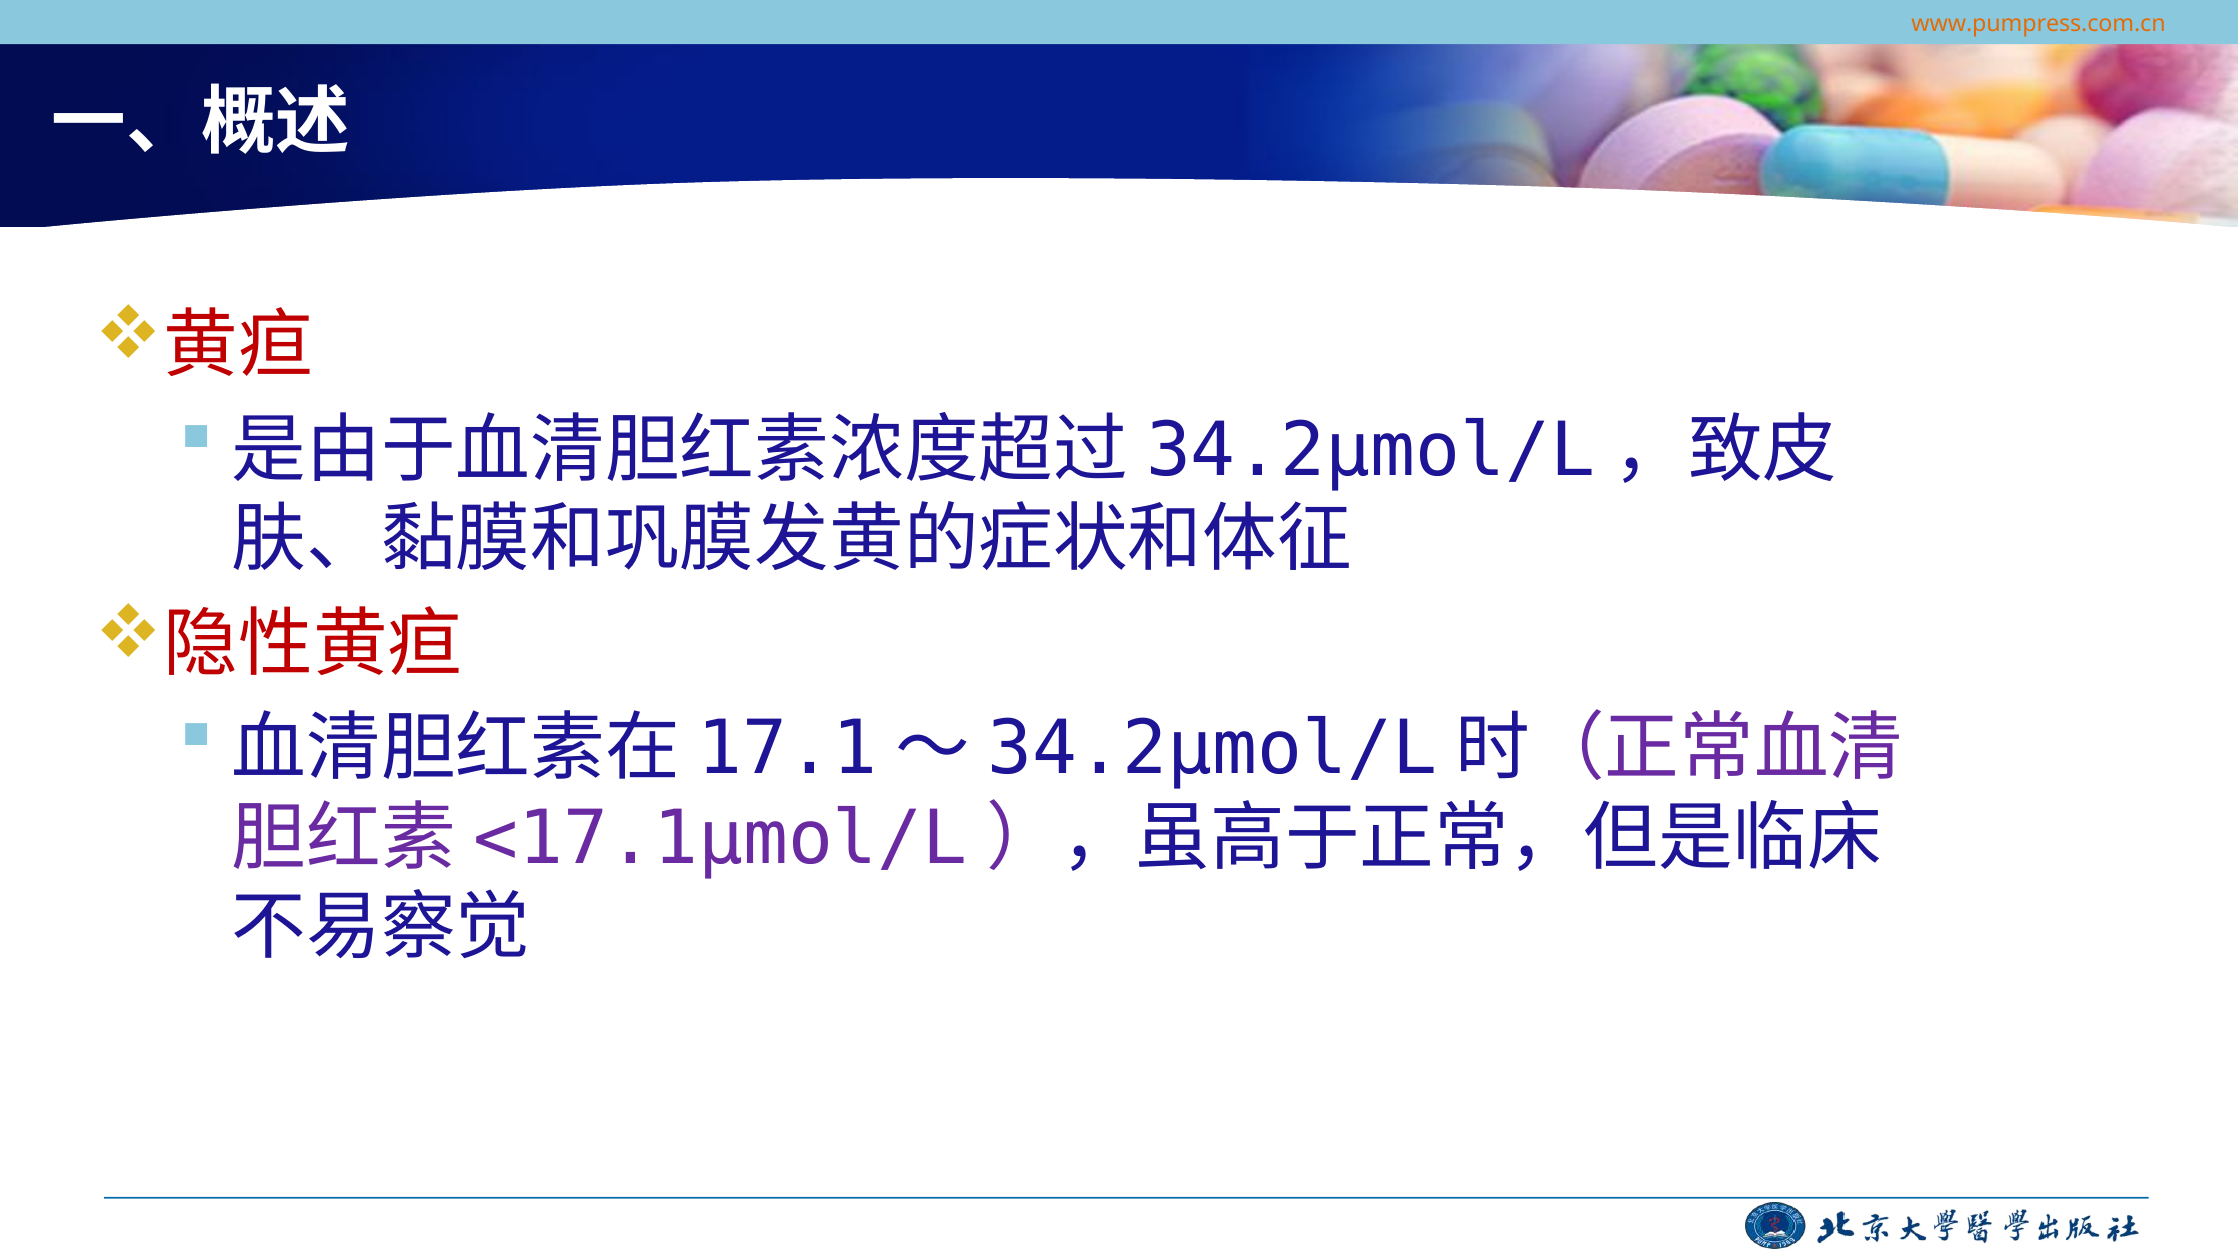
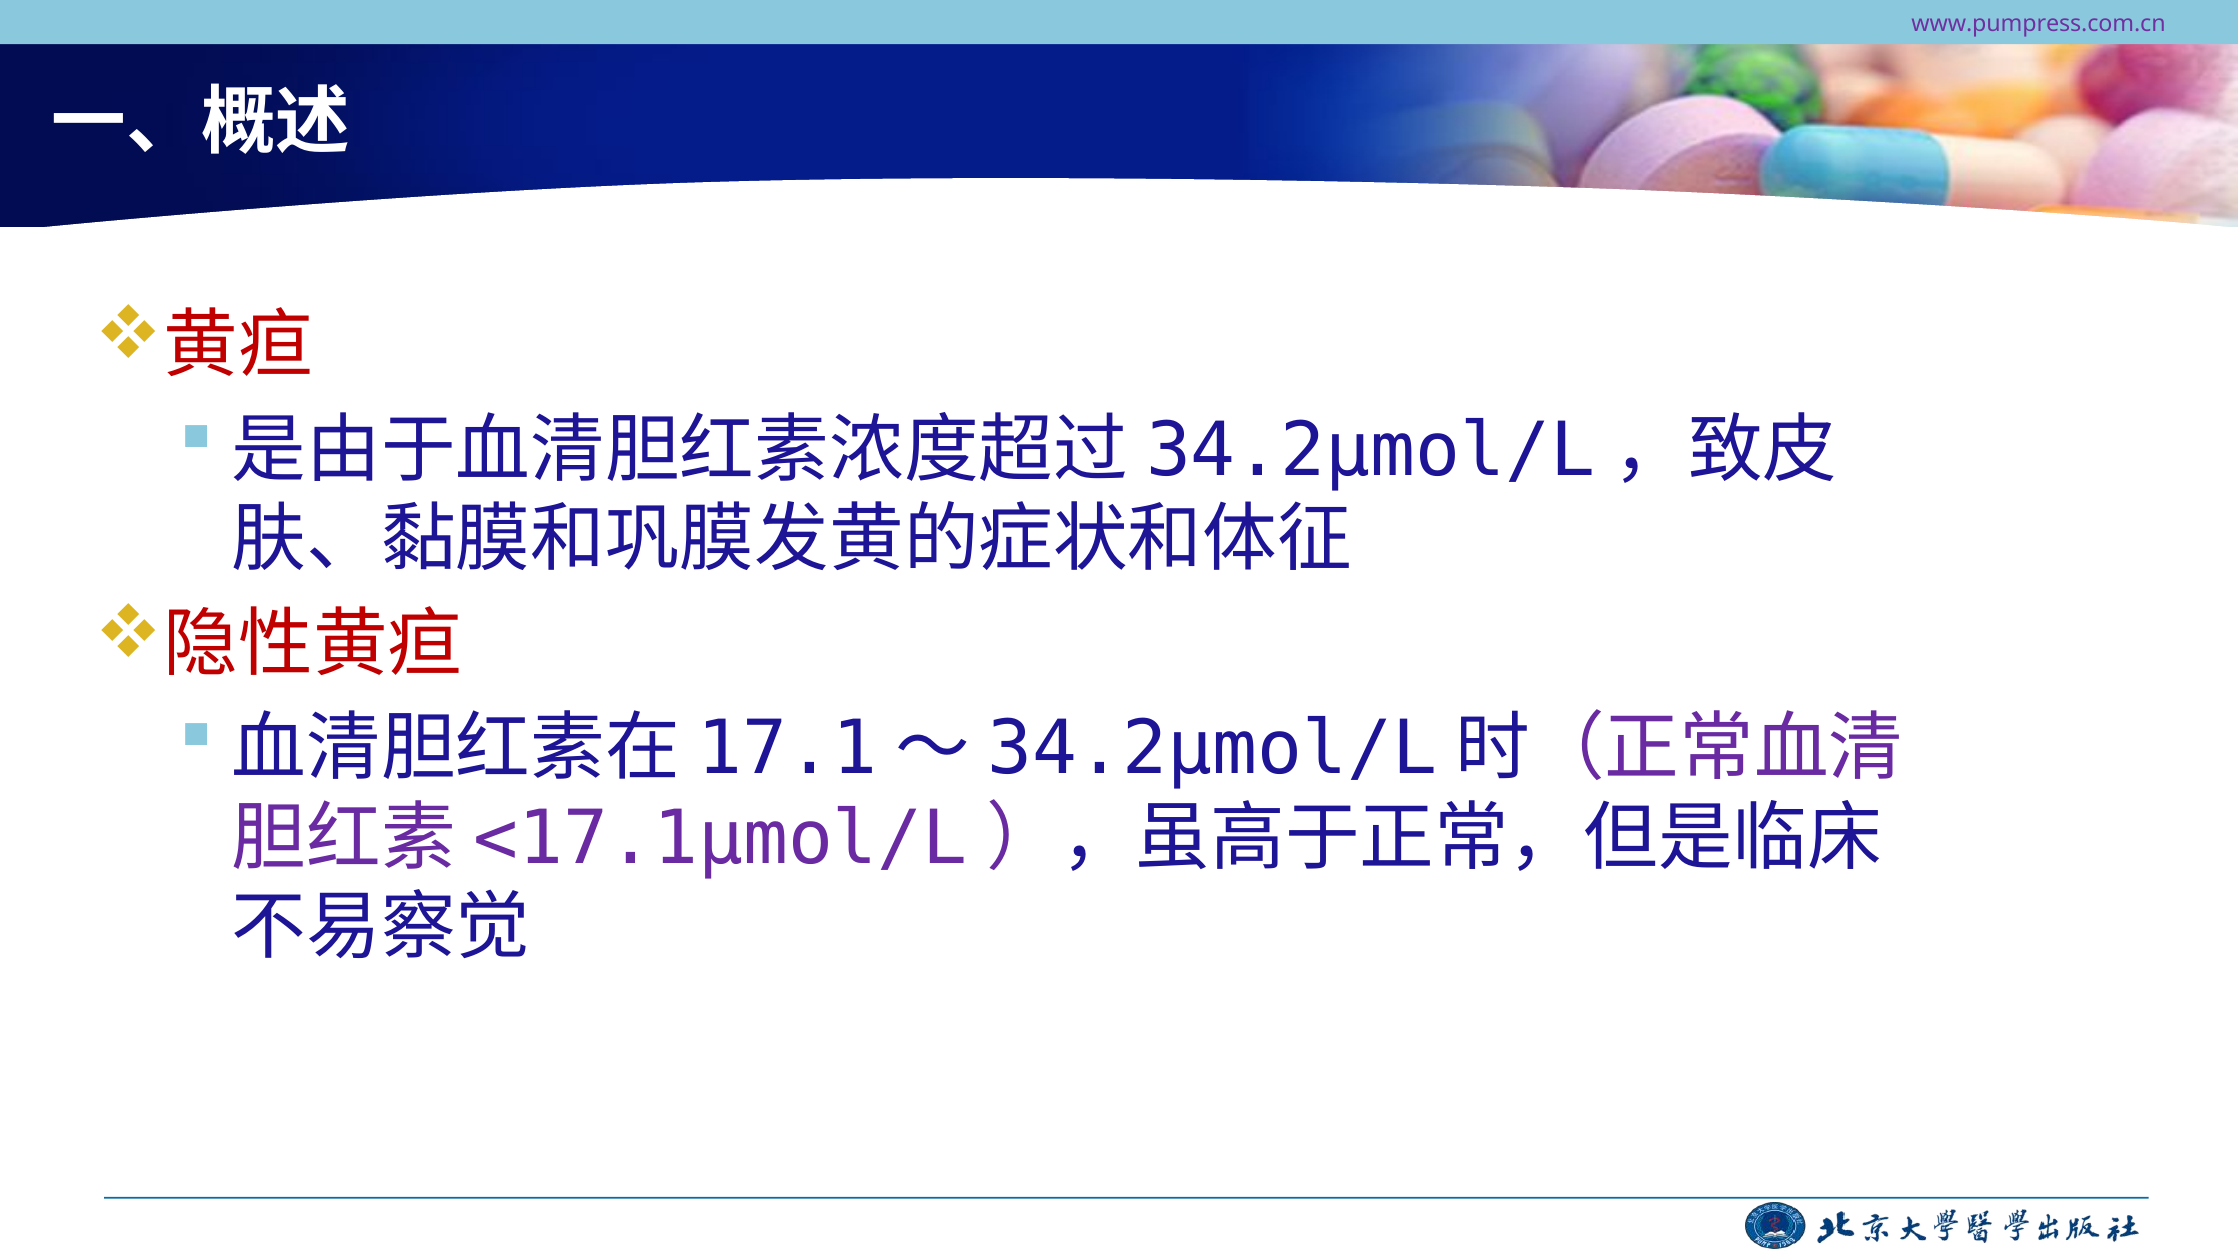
www.pumpress.com.cn colour: orange -> purple
